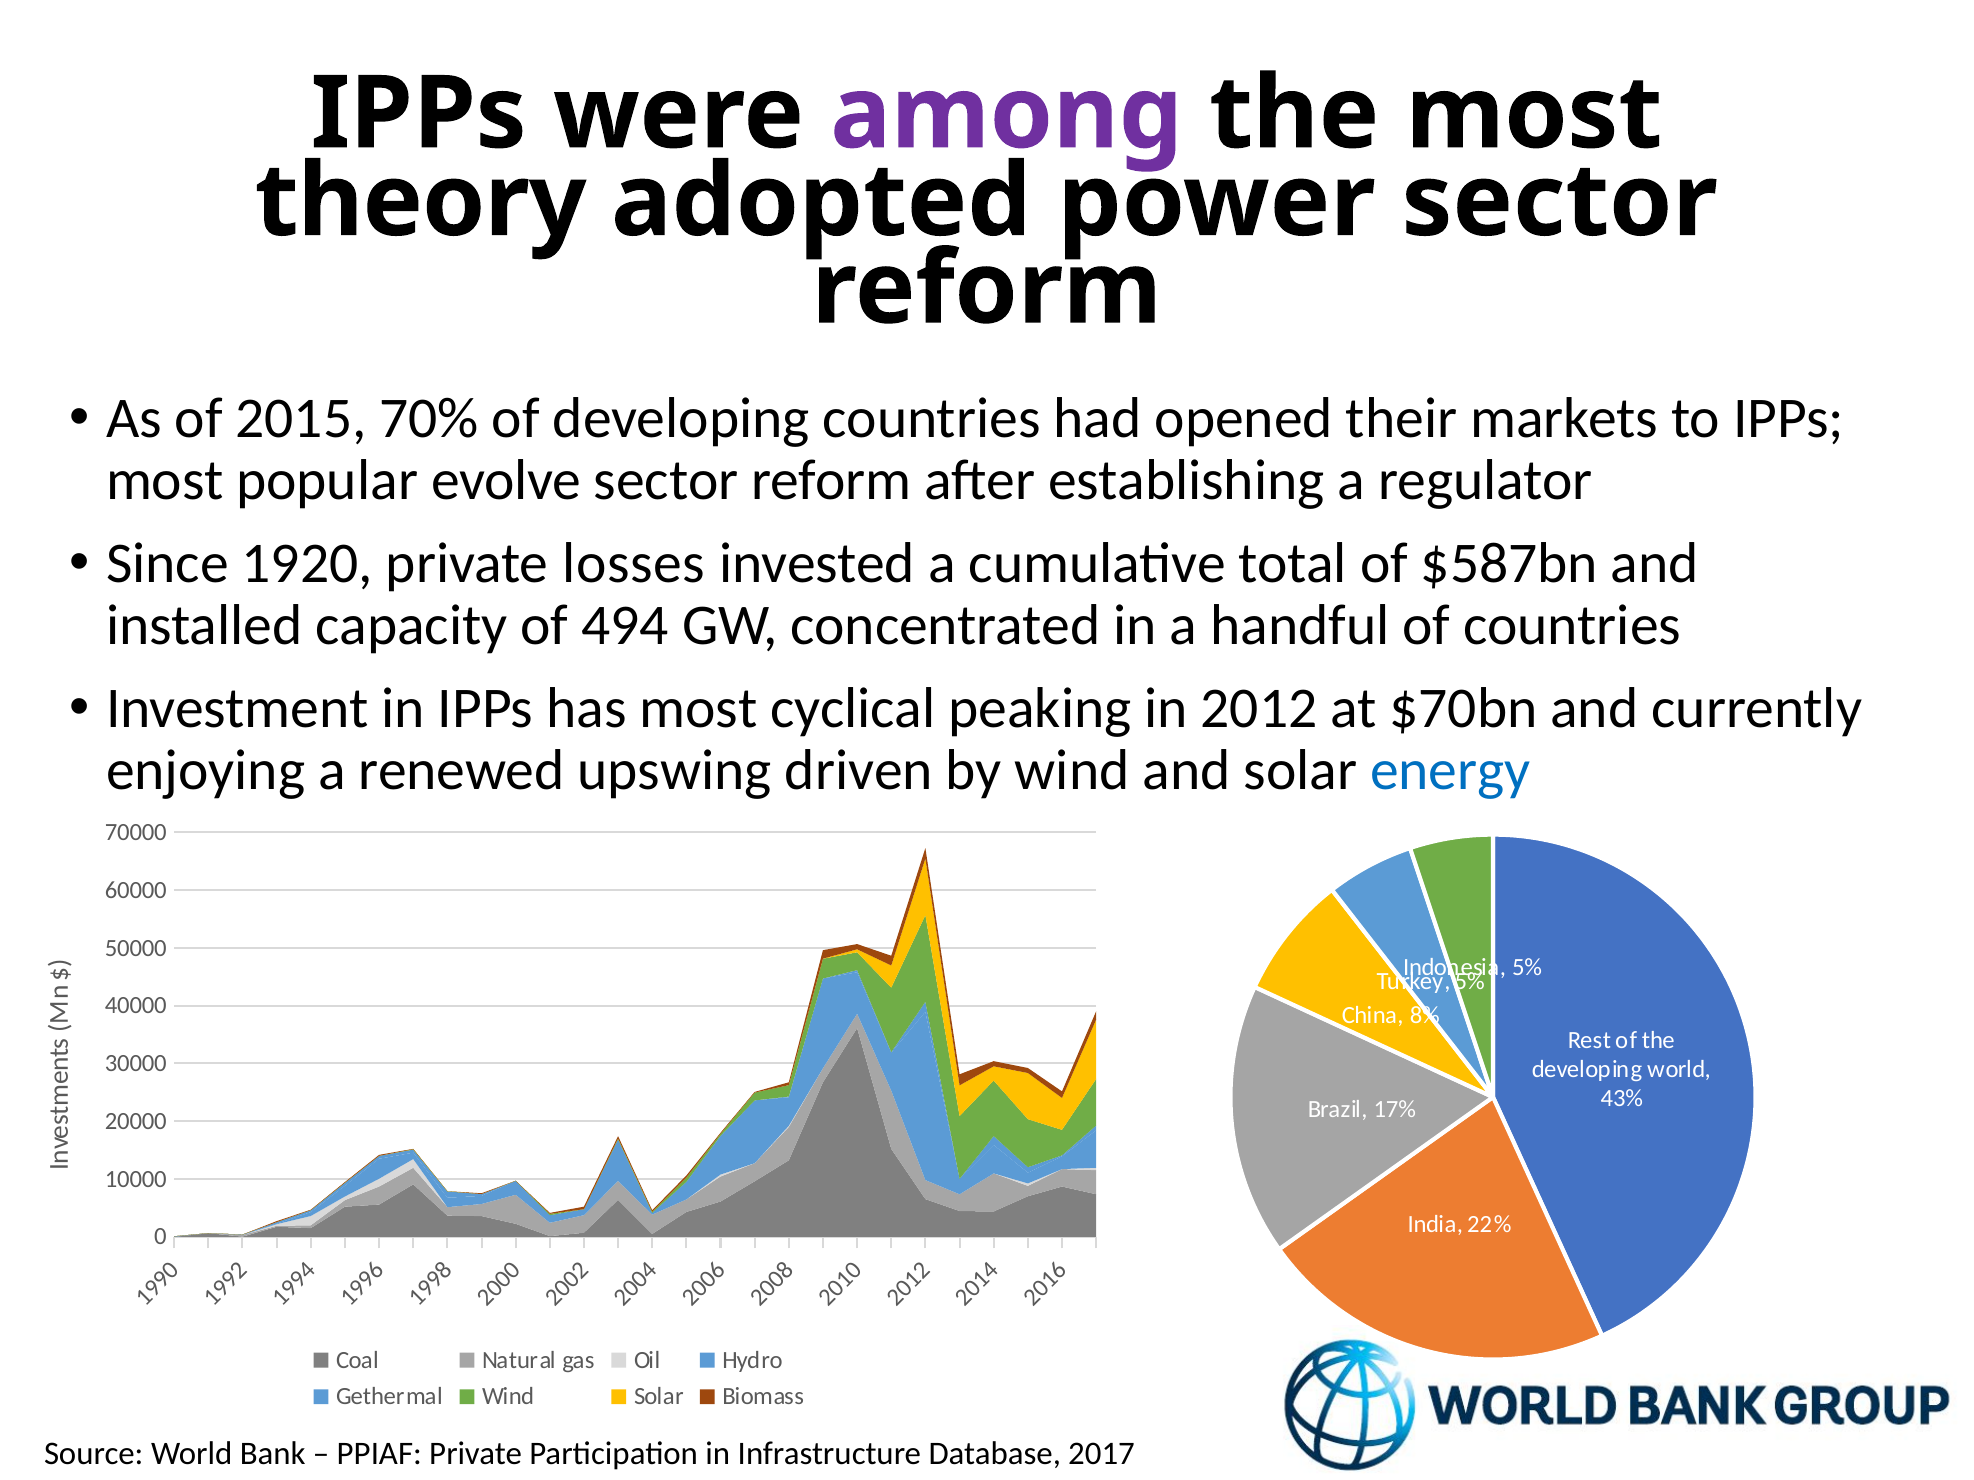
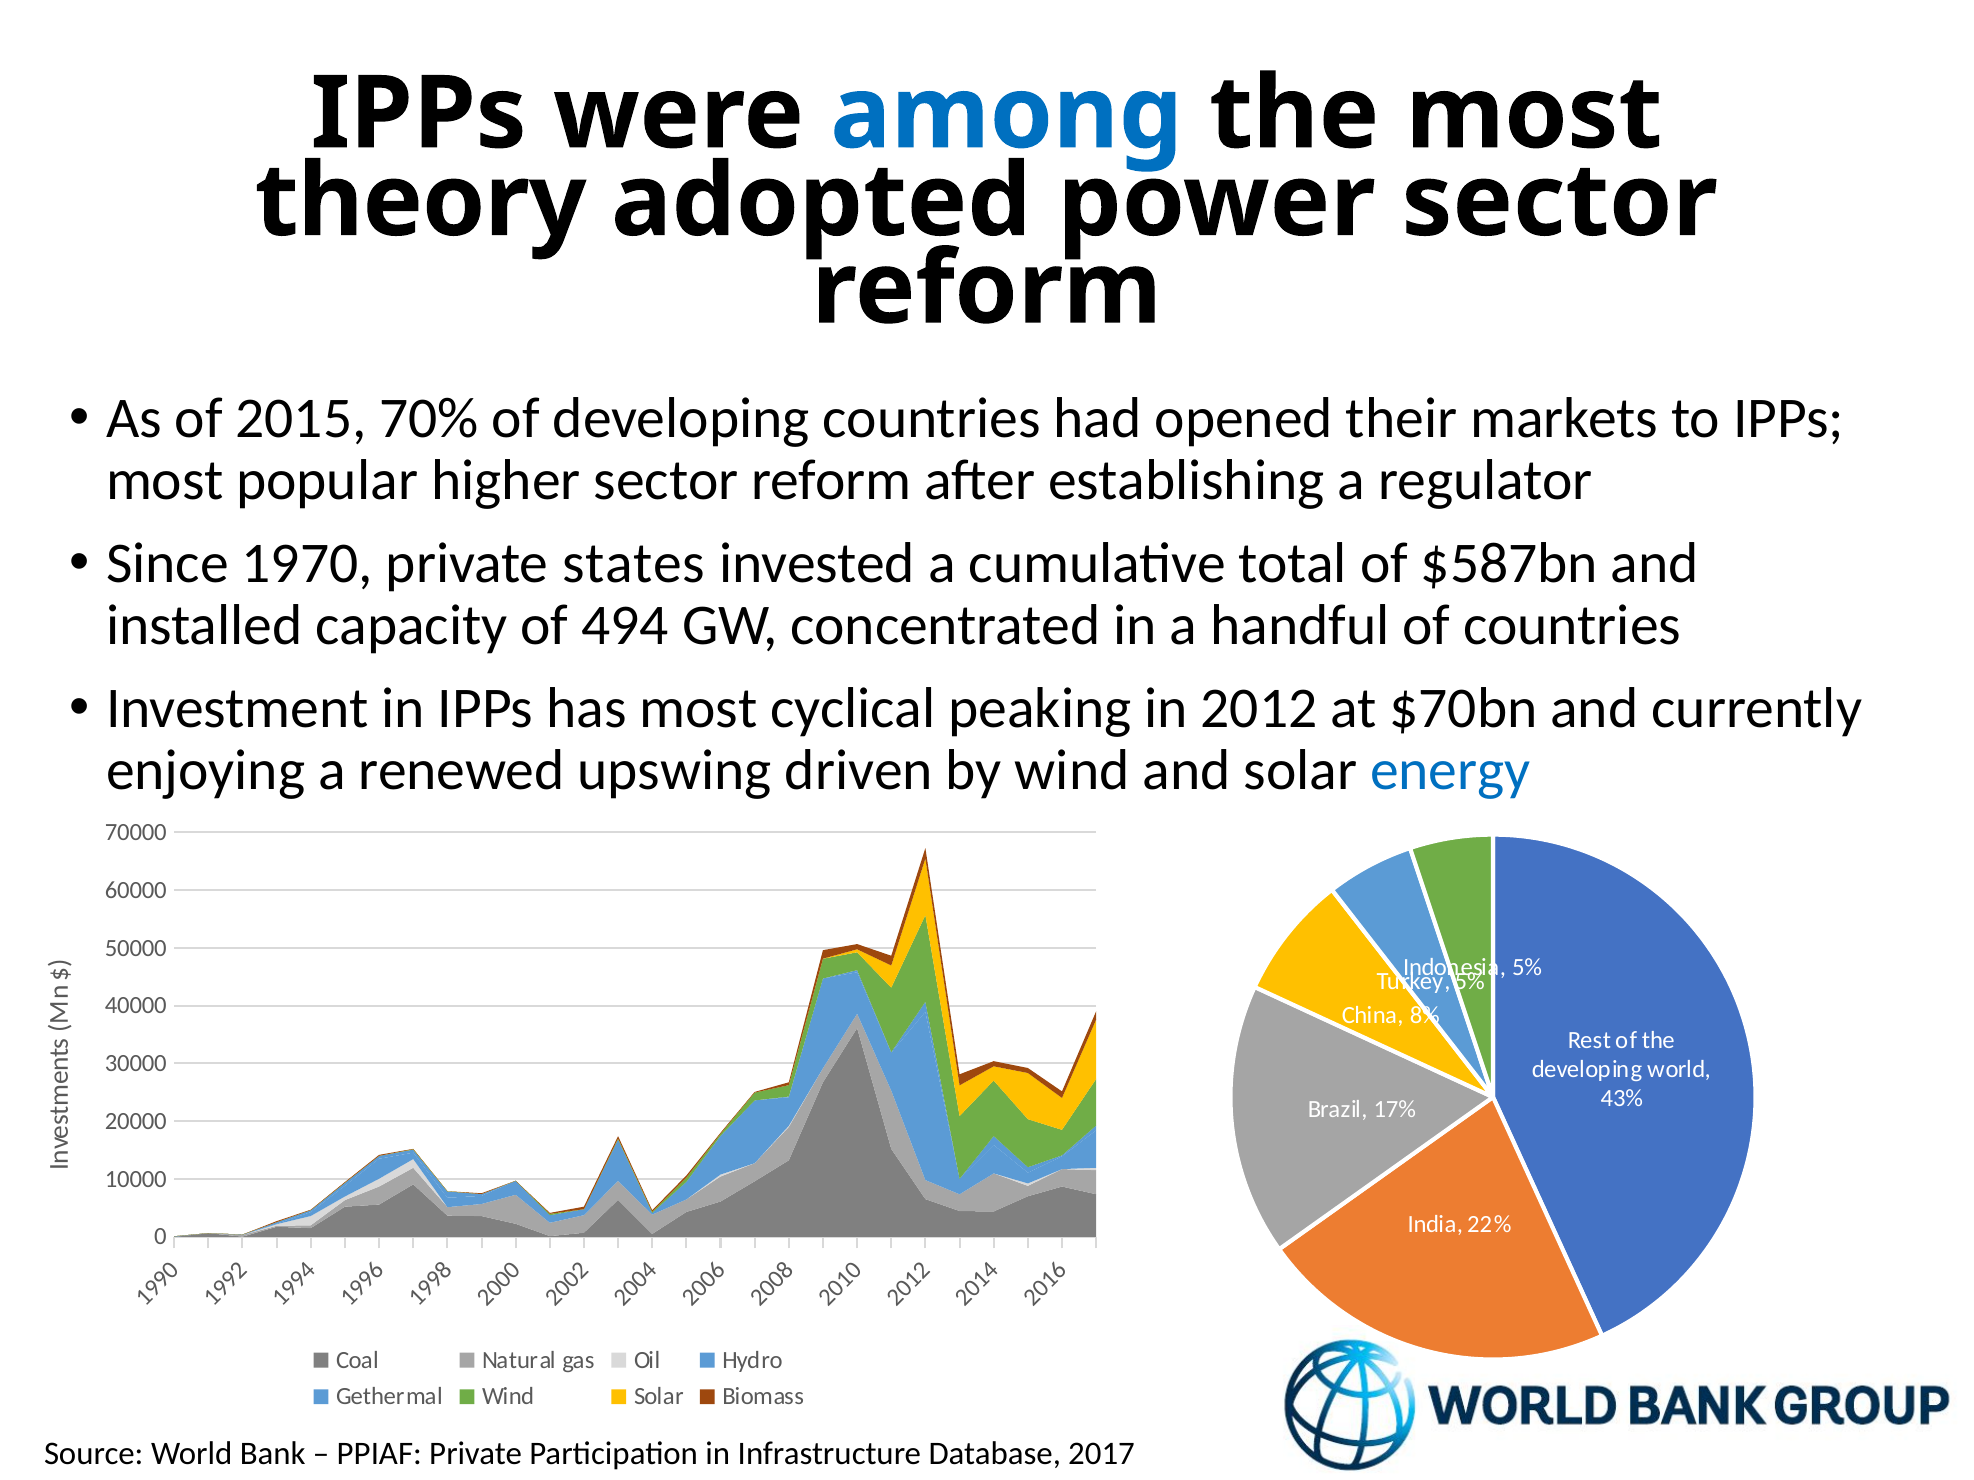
among colour: purple -> blue
evolve: evolve -> higher
1920: 1920 -> 1970
losses: losses -> states
